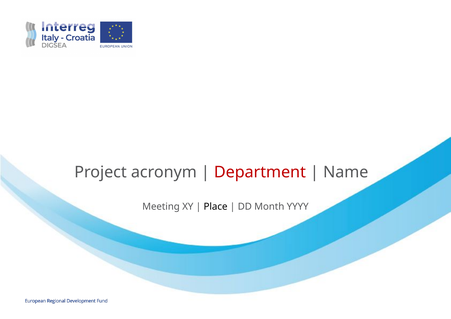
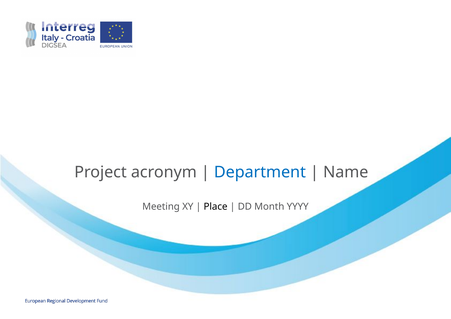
Department colour: red -> blue
